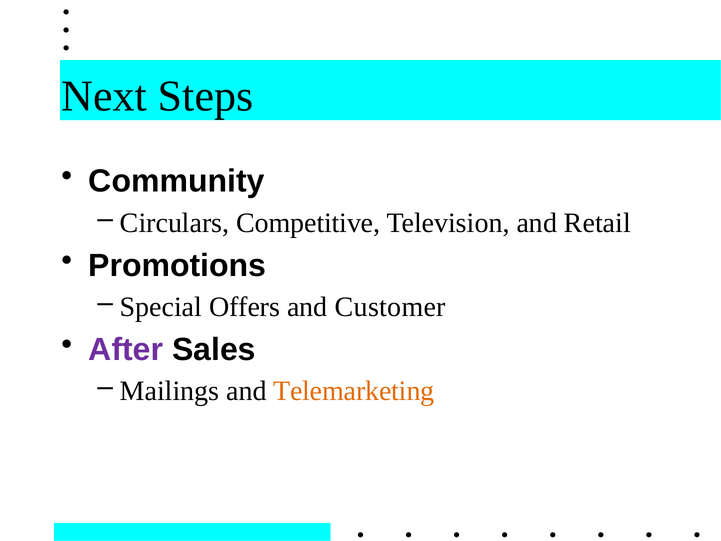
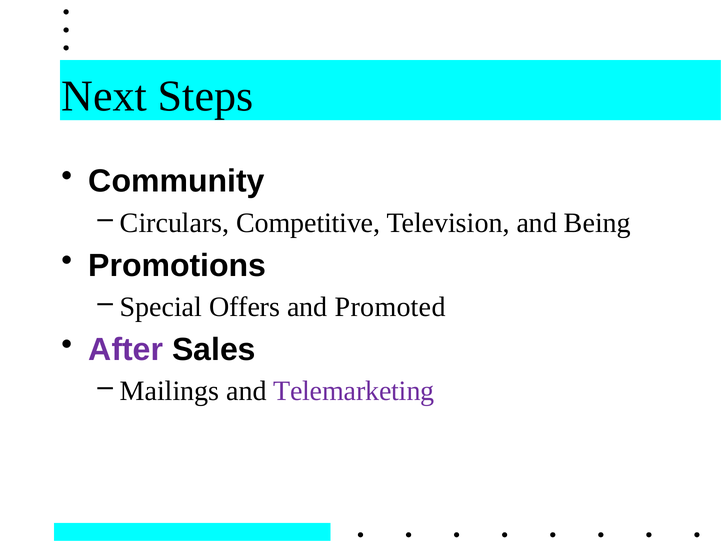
Retail: Retail -> Being
Customer: Customer -> Promoted
Telemarketing colour: orange -> purple
